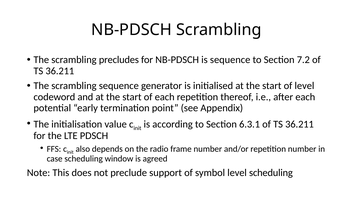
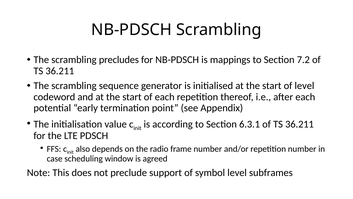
is sequence: sequence -> mappings
level scheduling: scheduling -> subframes
